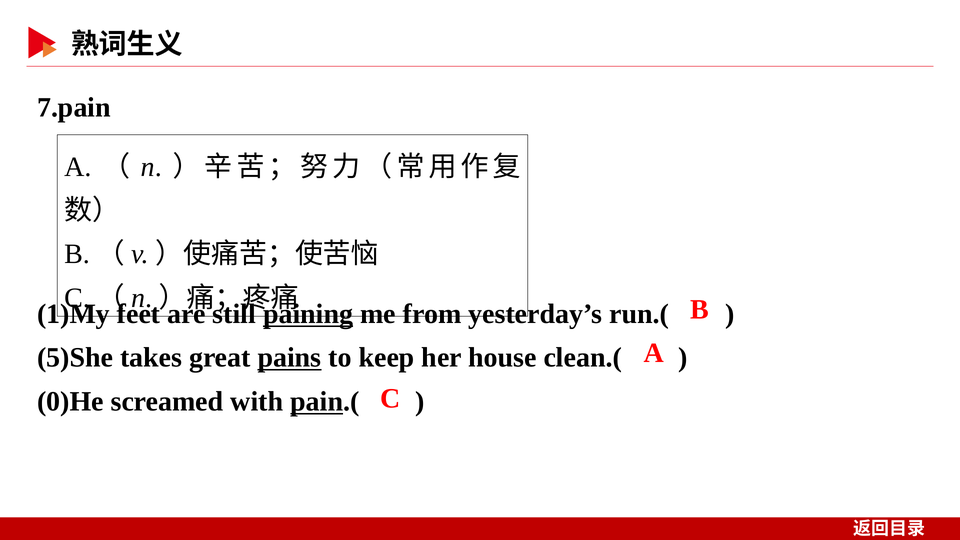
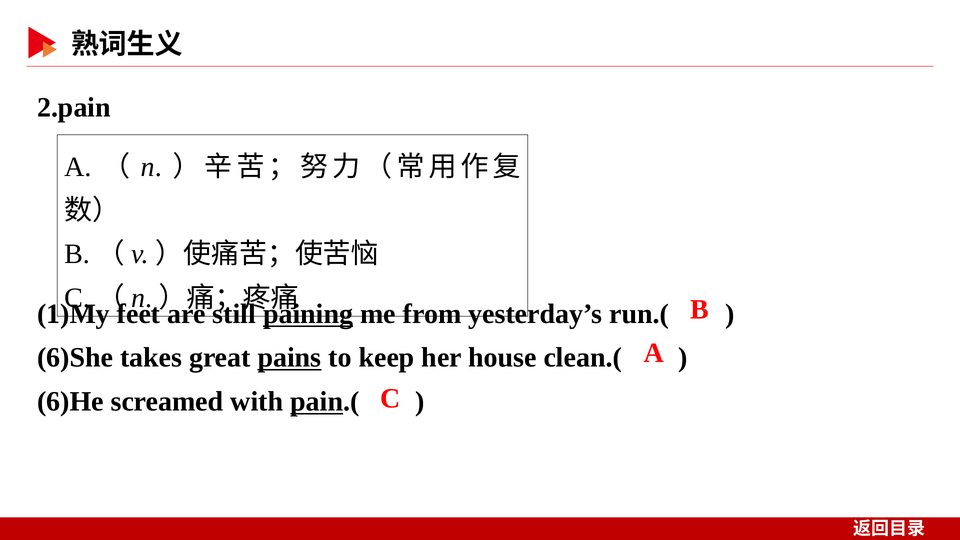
7.pain: 7.pain -> 2.pain
5)She: 5)She -> 6)She
0)He: 0)He -> 6)He
